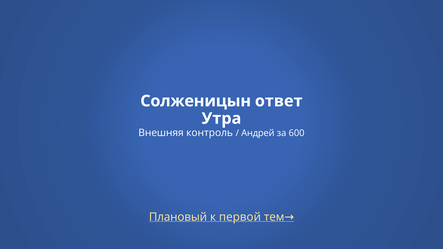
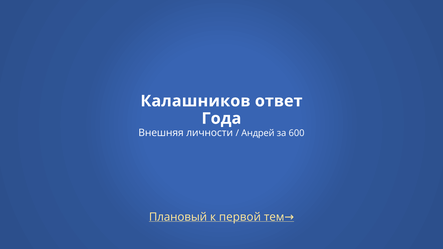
Солженицын: Солженицын -> Калашников
Утра: Утра -> Года
контроль: контроль -> личности
